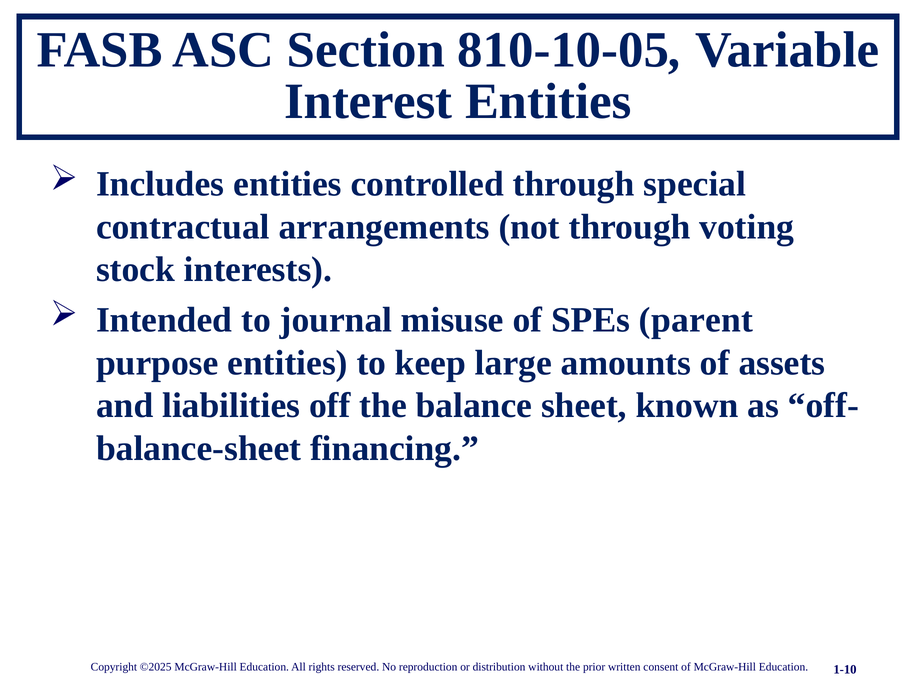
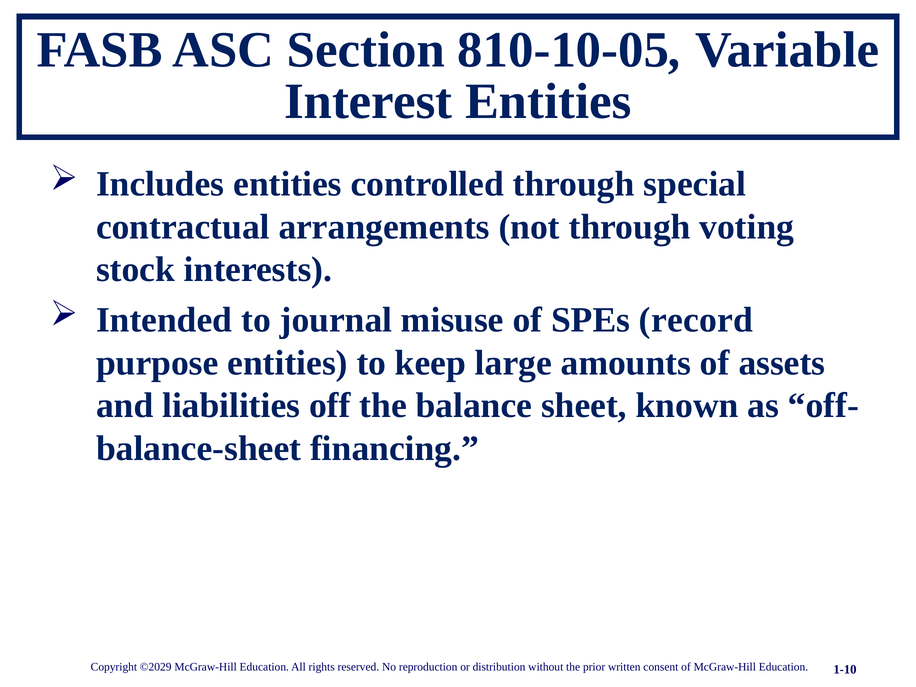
parent: parent -> record
©2025: ©2025 -> ©2029
